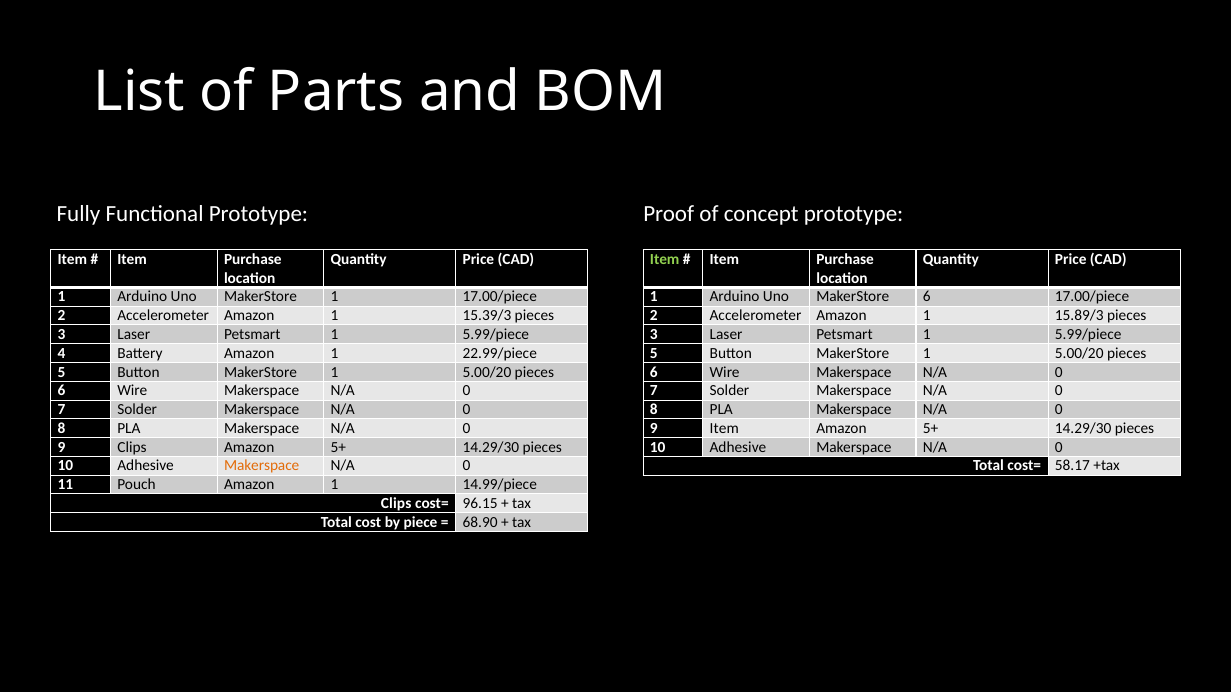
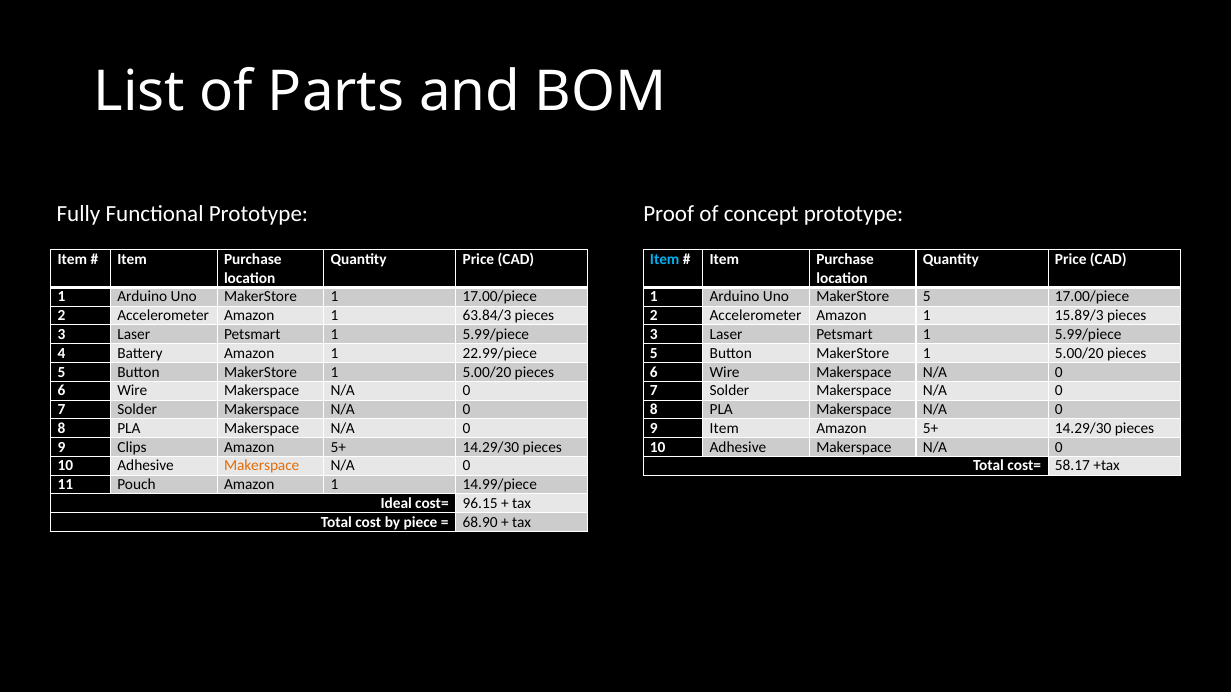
Item at (665, 260) colour: light green -> light blue
MakerStore 6: 6 -> 5
15.39/3: 15.39/3 -> 63.84/3
Clips at (396, 504): Clips -> Ideal
